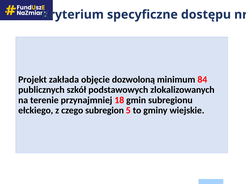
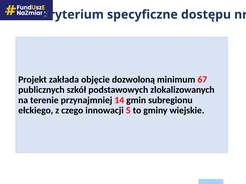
84: 84 -> 67
18: 18 -> 14
subregion: subregion -> innowacji
